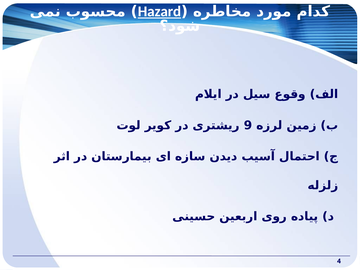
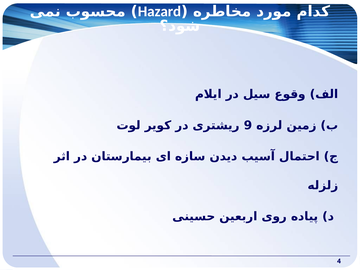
Hazard underline: present -> none
